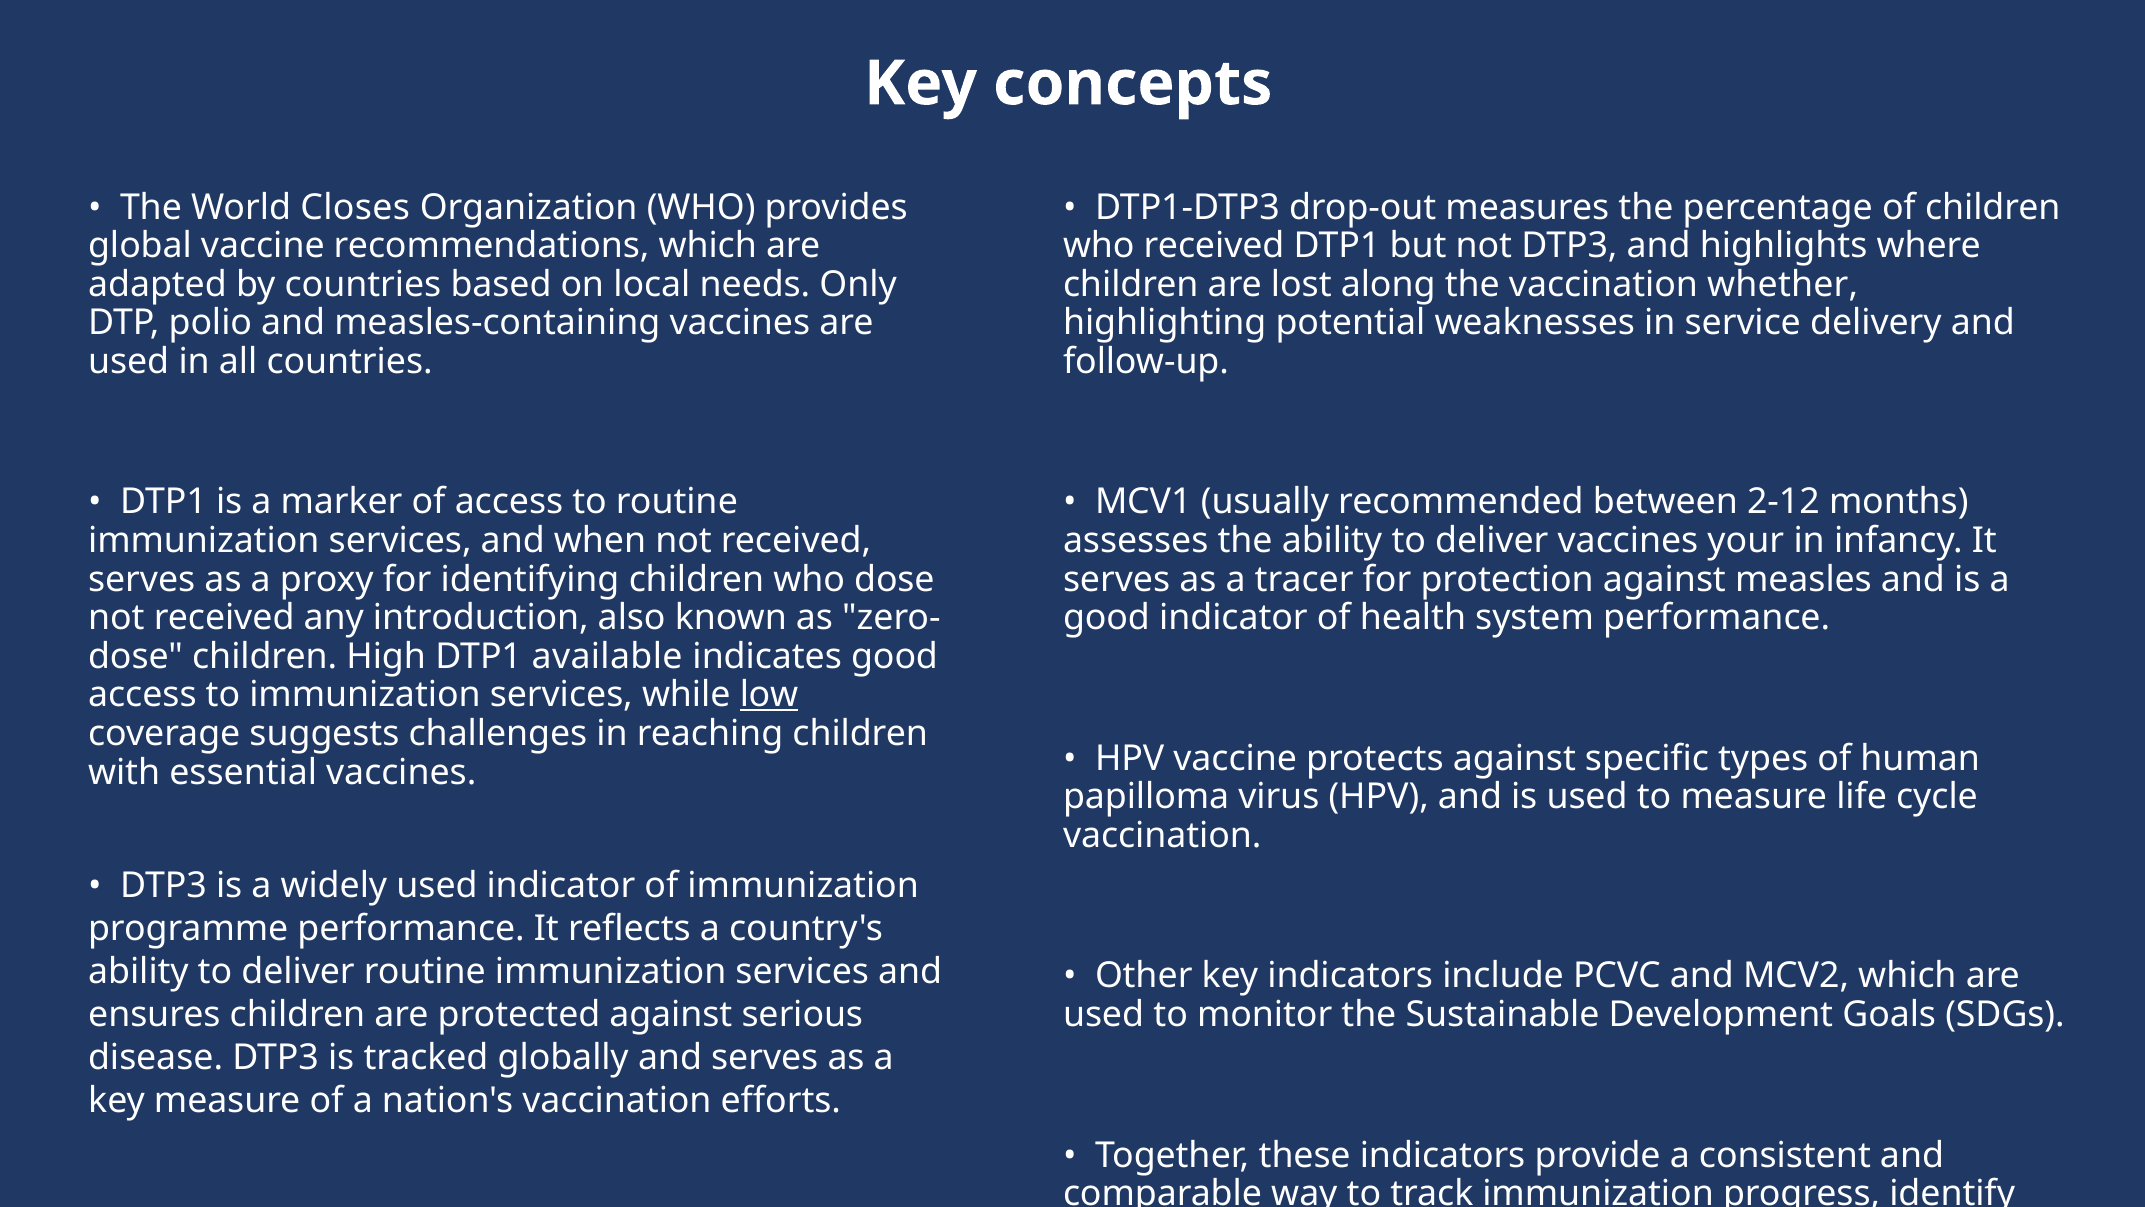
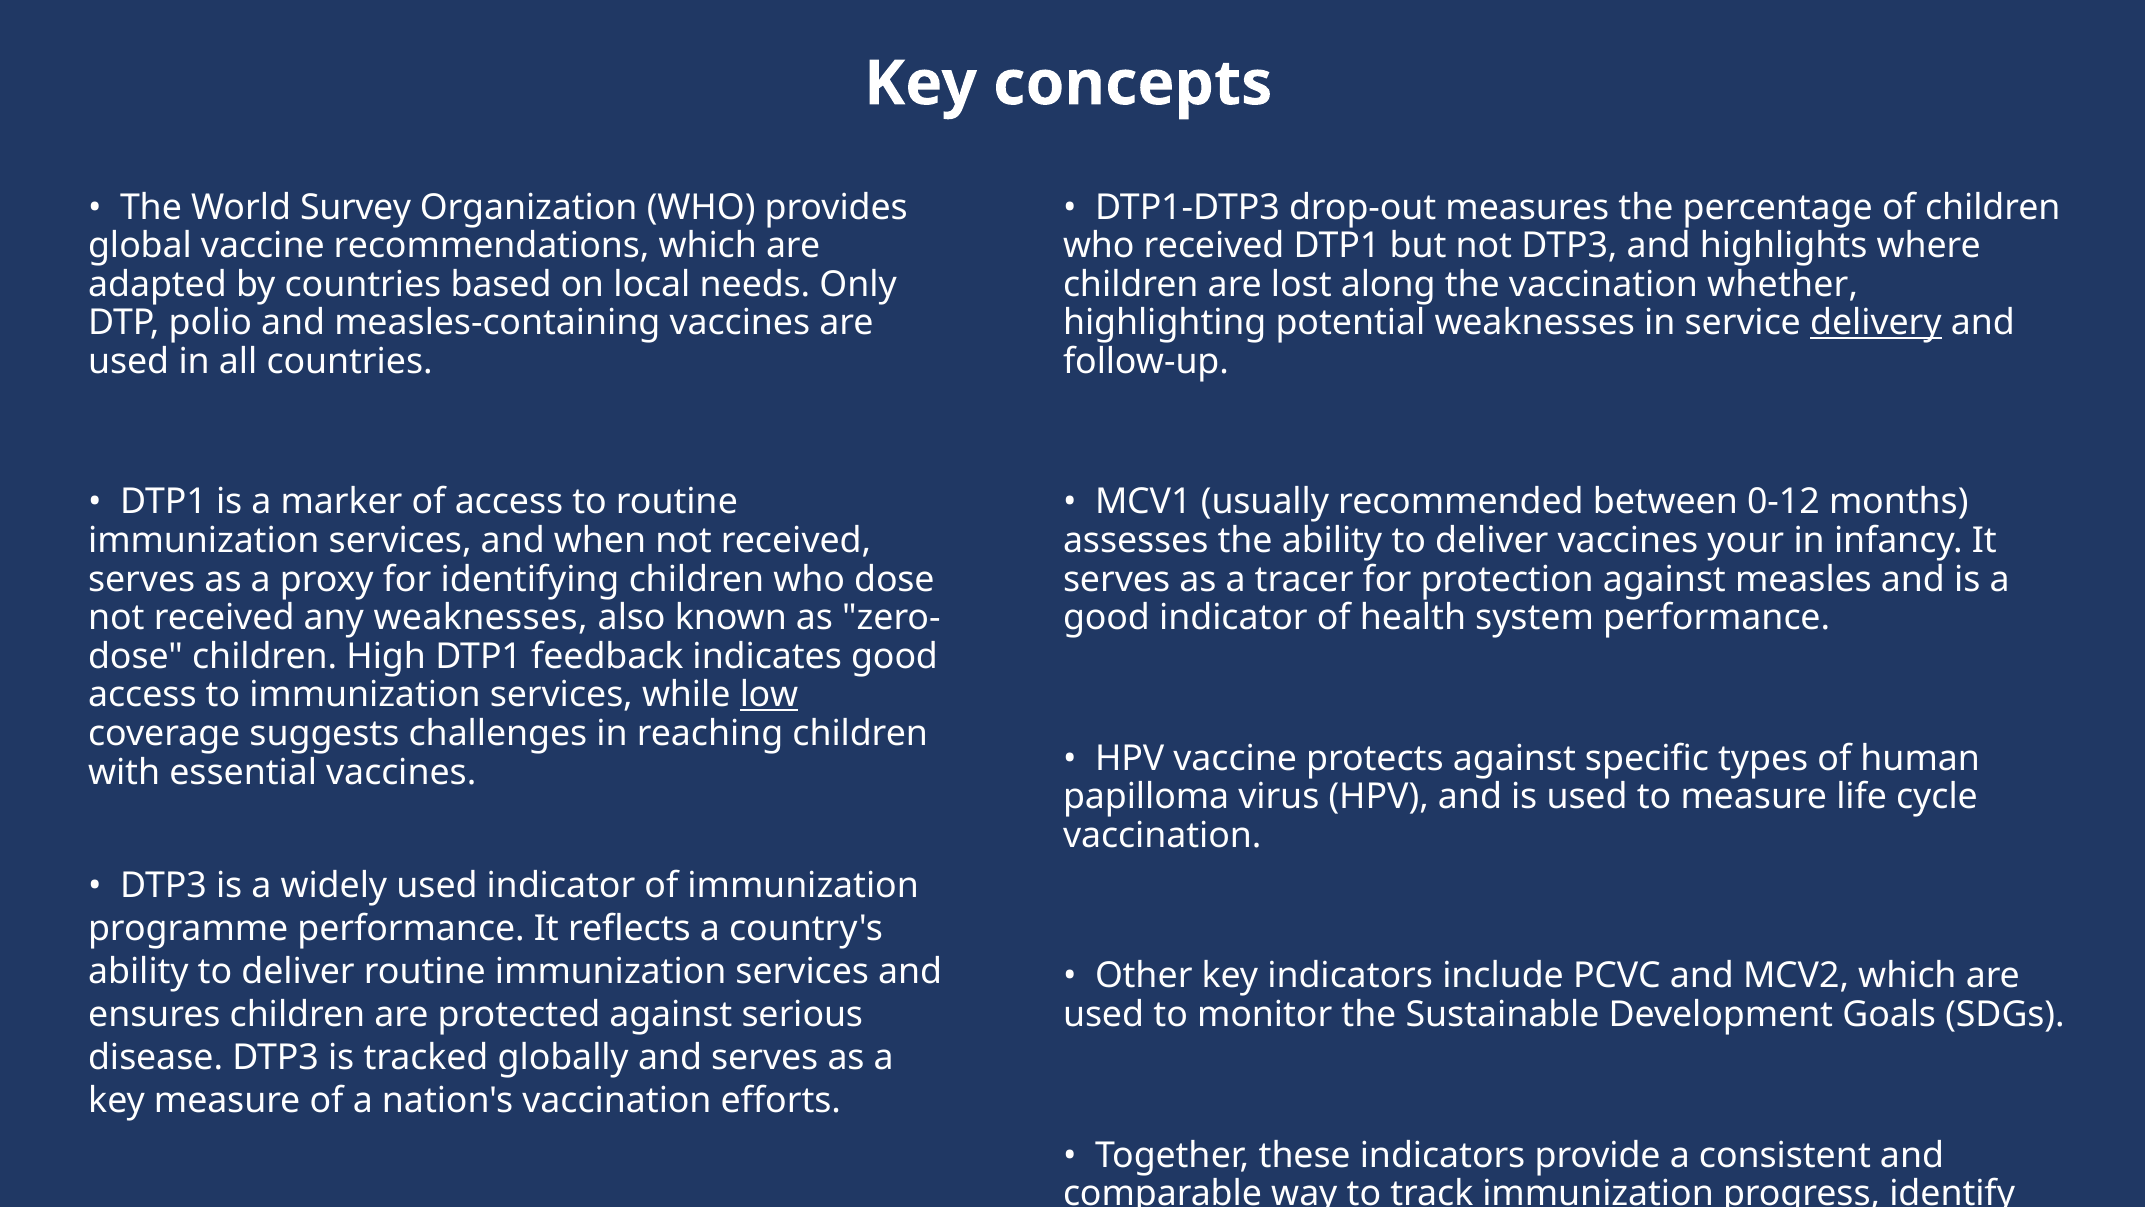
Closes: Closes -> Survey
delivery underline: none -> present
2-12: 2-12 -> 0-12
any introduction: introduction -> weaknesses
available: available -> feedback
